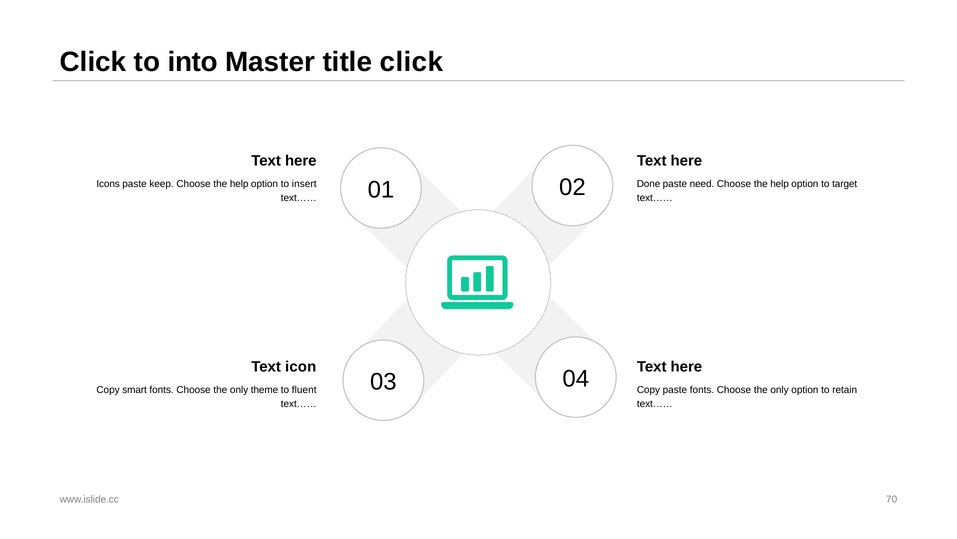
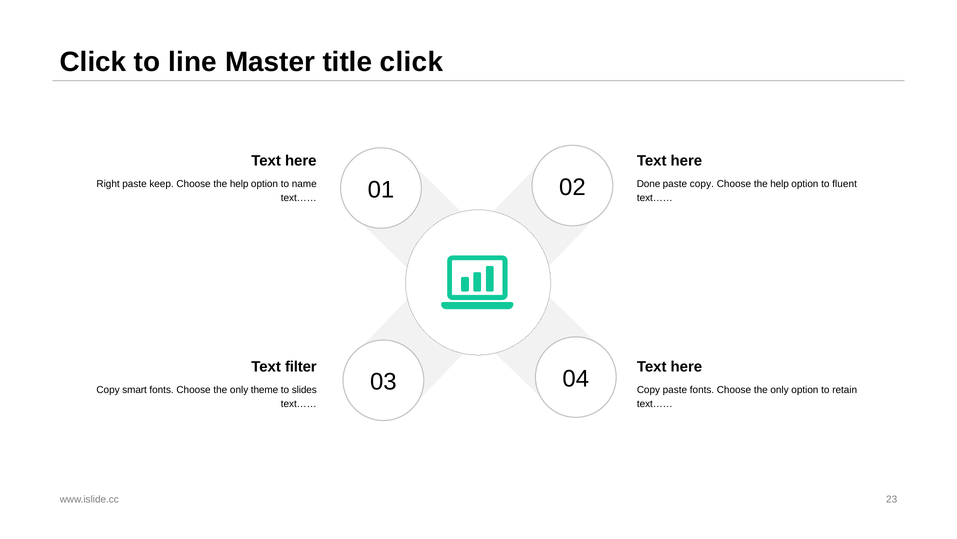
into: into -> line
paste need: need -> copy
target: target -> fluent
Icons: Icons -> Right
insert: insert -> name
icon: icon -> filter
fluent: fluent -> slides
70: 70 -> 23
